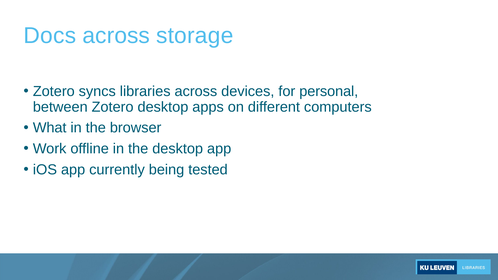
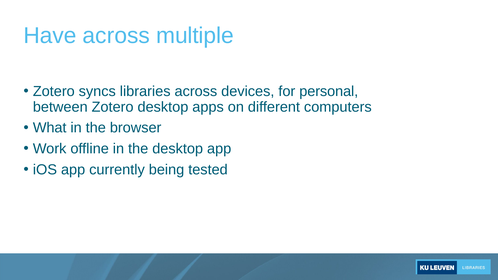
Docs: Docs -> Have
storage: storage -> multiple
